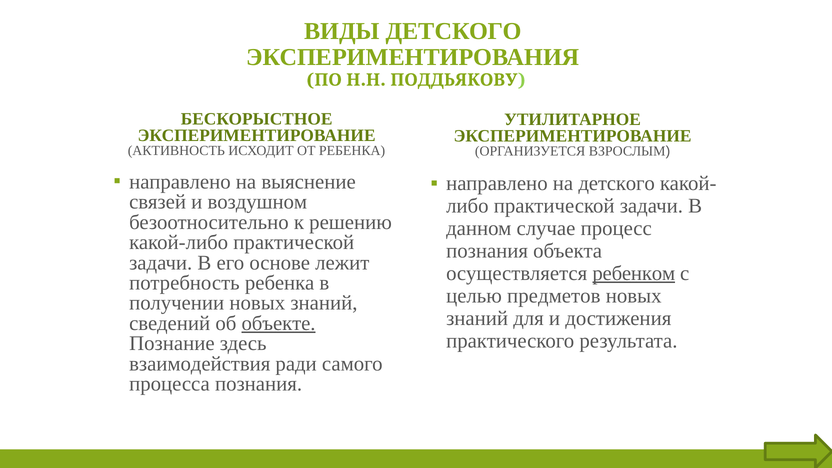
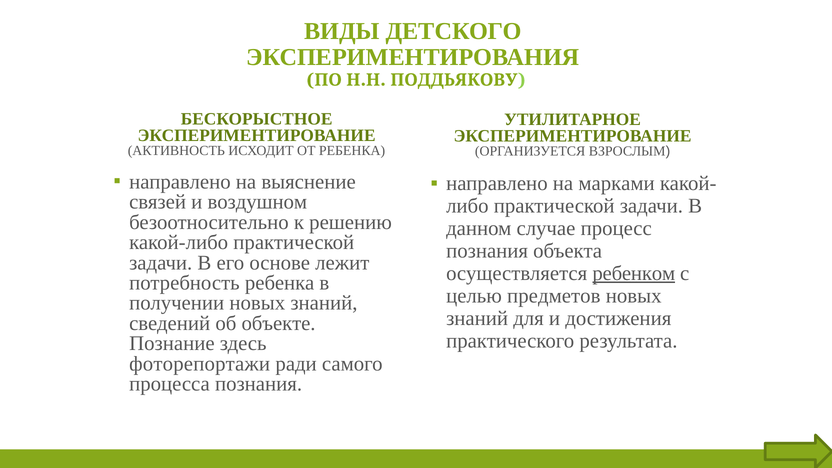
на детского: детского -> марками
объекте underline: present -> none
взаимодействия: взаимодействия -> фоторепортажи
